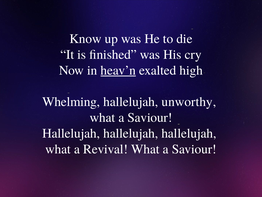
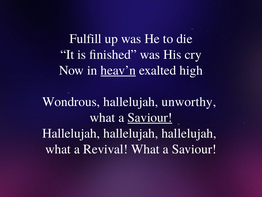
Know: Know -> Fulfill
Whelming: Whelming -> Wondrous
Saviour at (150, 117) underline: none -> present
